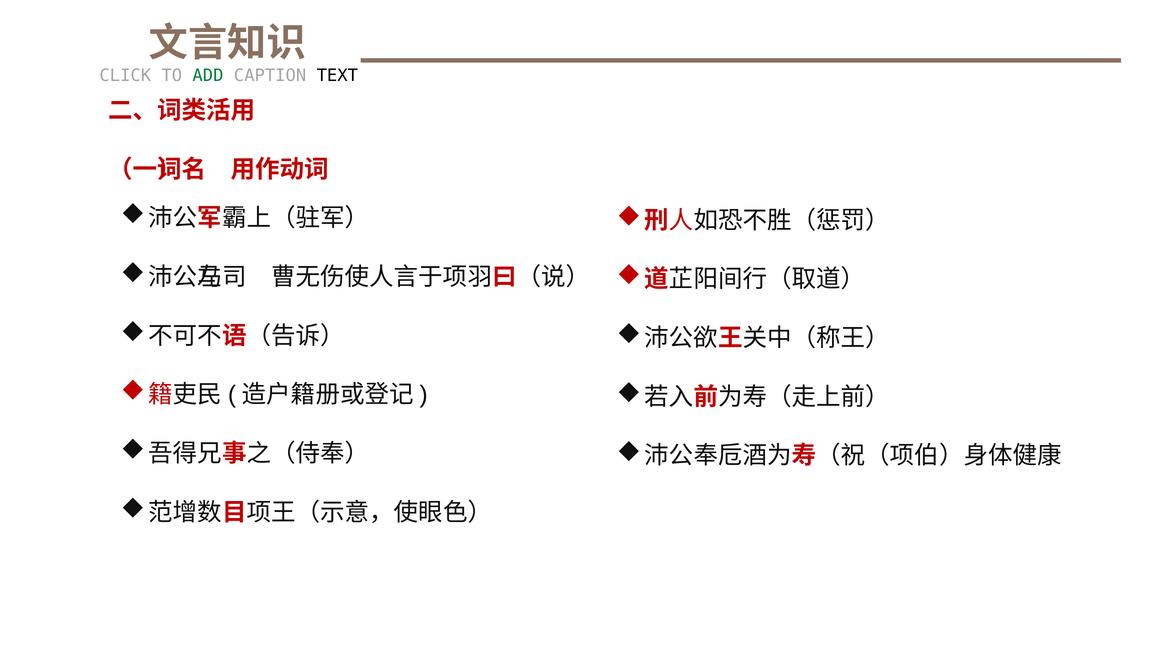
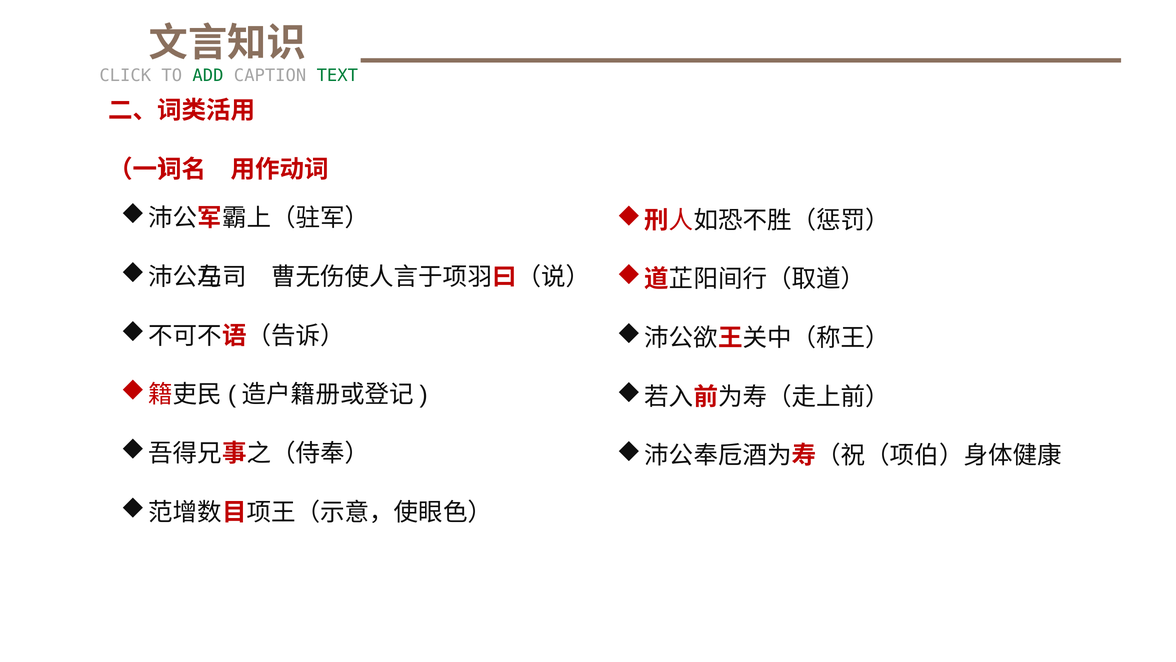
TEXT colour: black -> green
